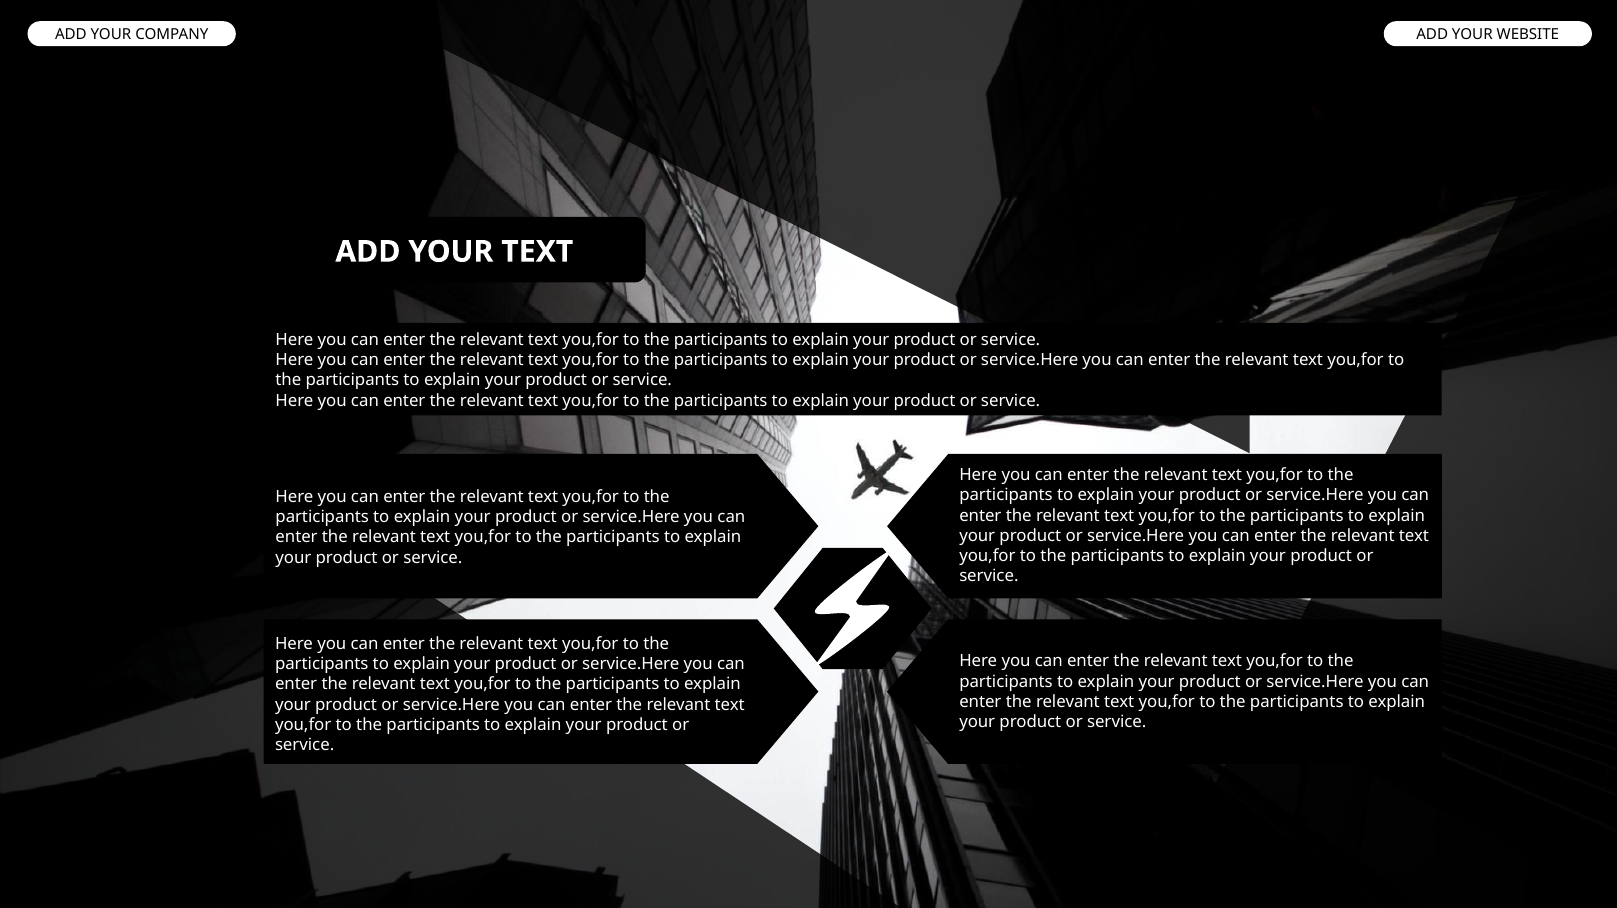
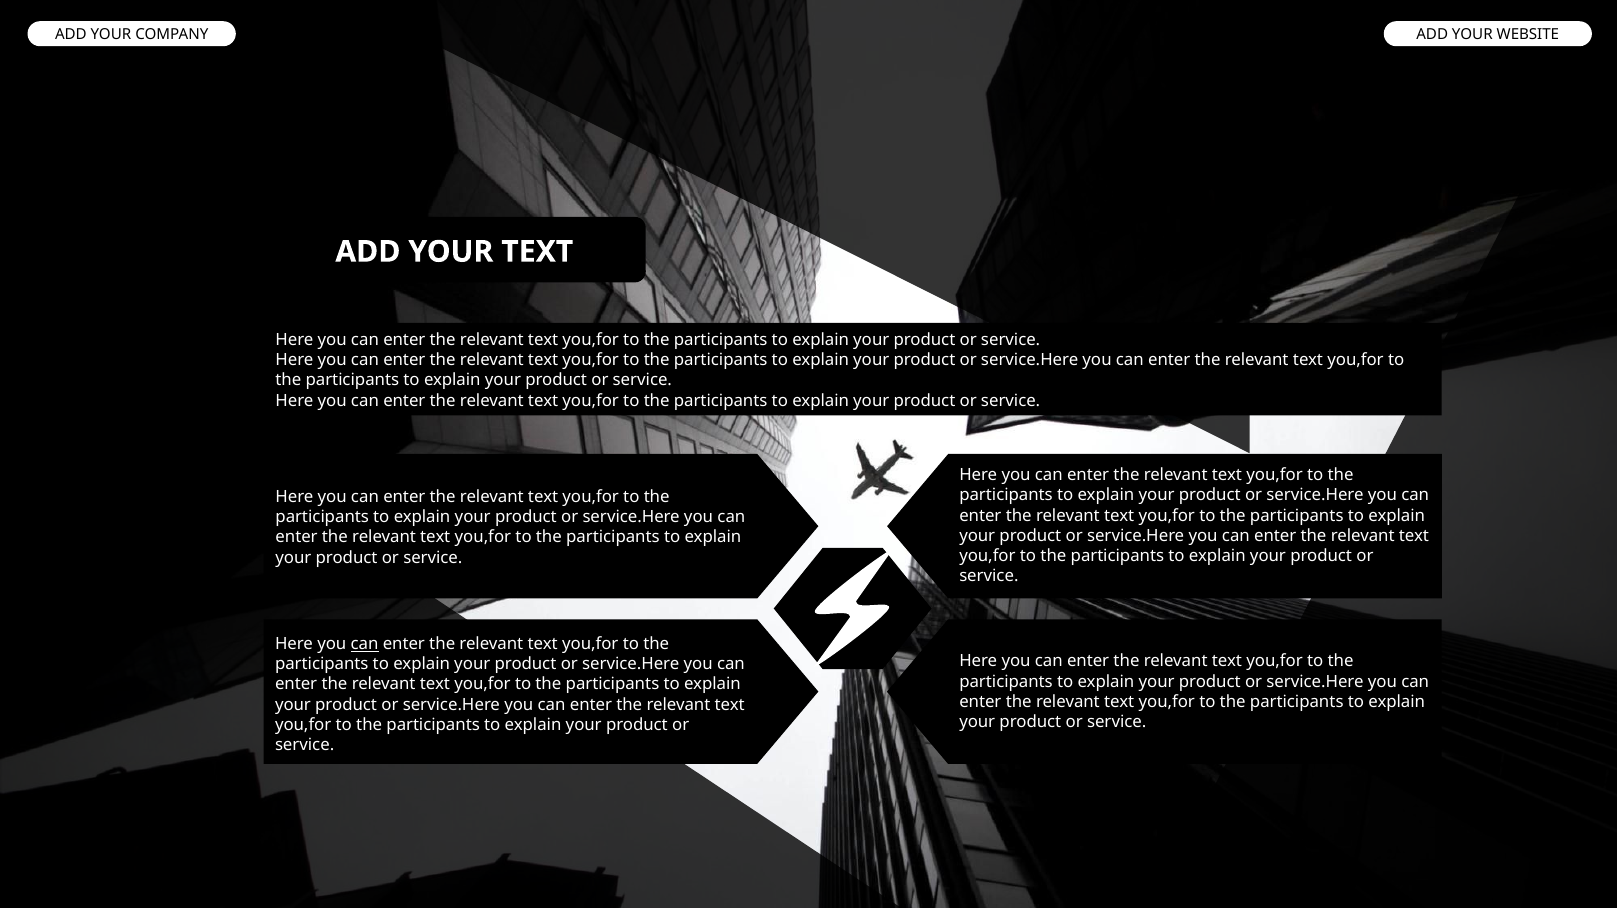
can at (365, 644) underline: none -> present
